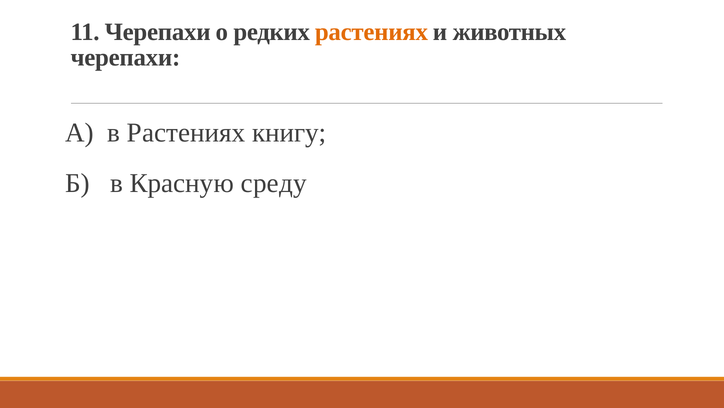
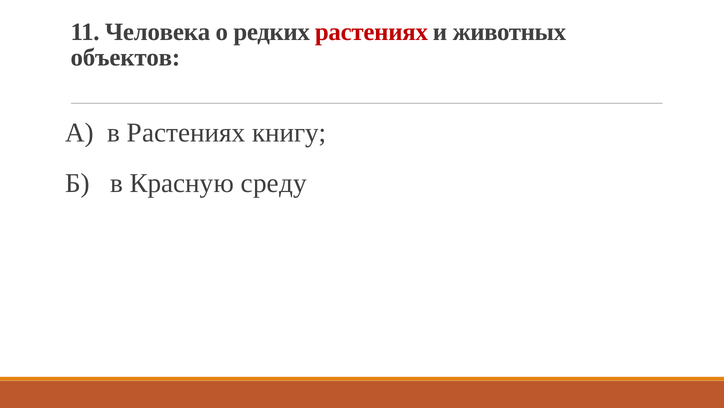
11 Черепахи: Черепахи -> Человека
растениях at (371, 32) colour: orange -> red
черепахи at (125, 57): черепахи -> объектов
